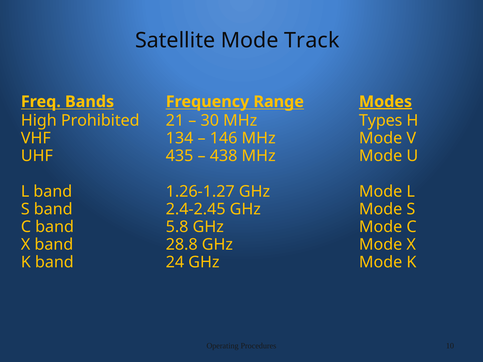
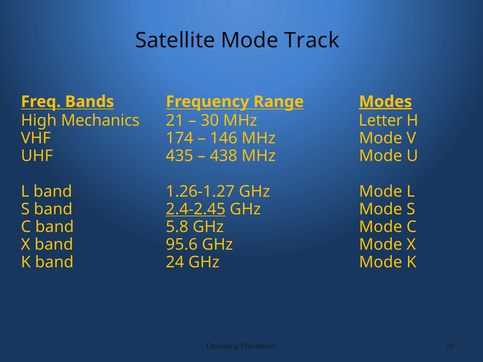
Prohibited: Prohibited -> Mechanics
Types: Types -> Letter
134: 134 -> 174
2.4-2.45 underline: none -> present
28.8: 28.8 -> 95.6
